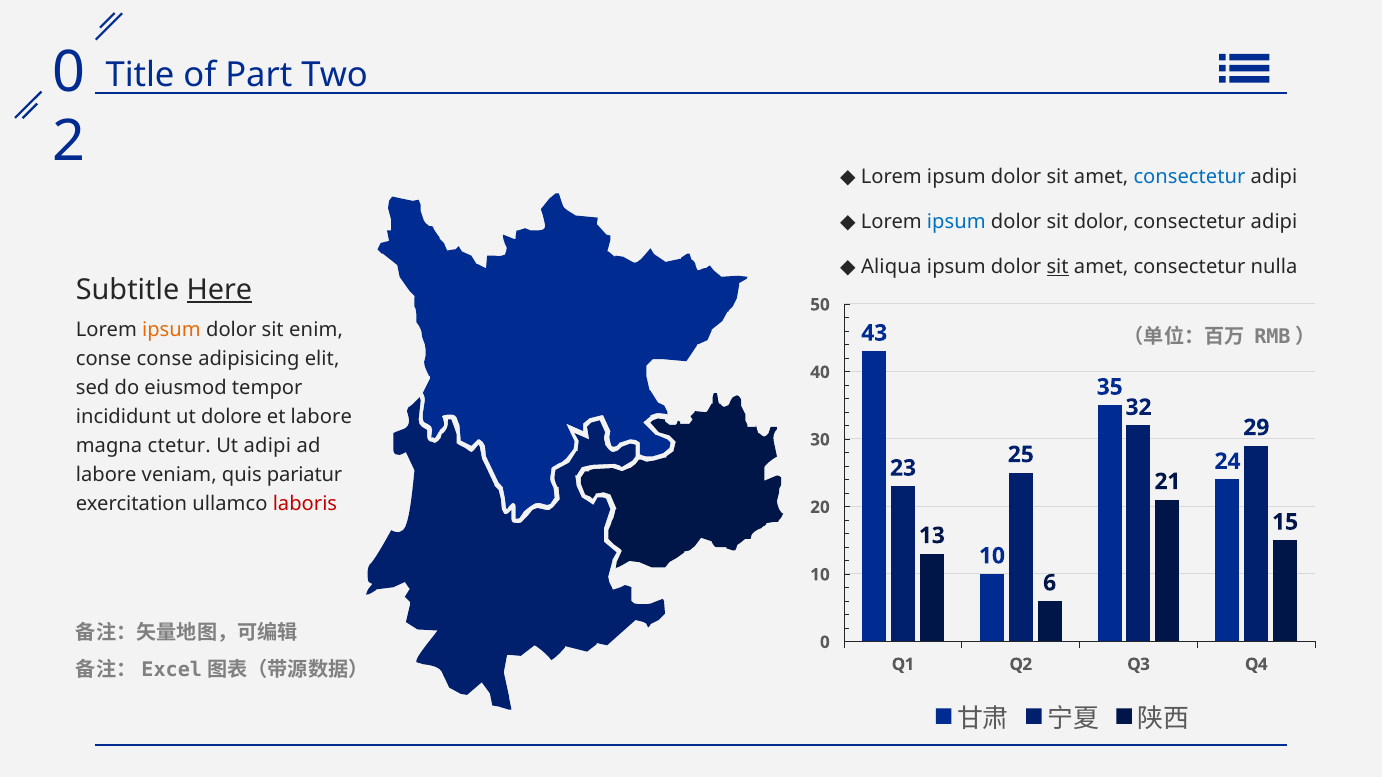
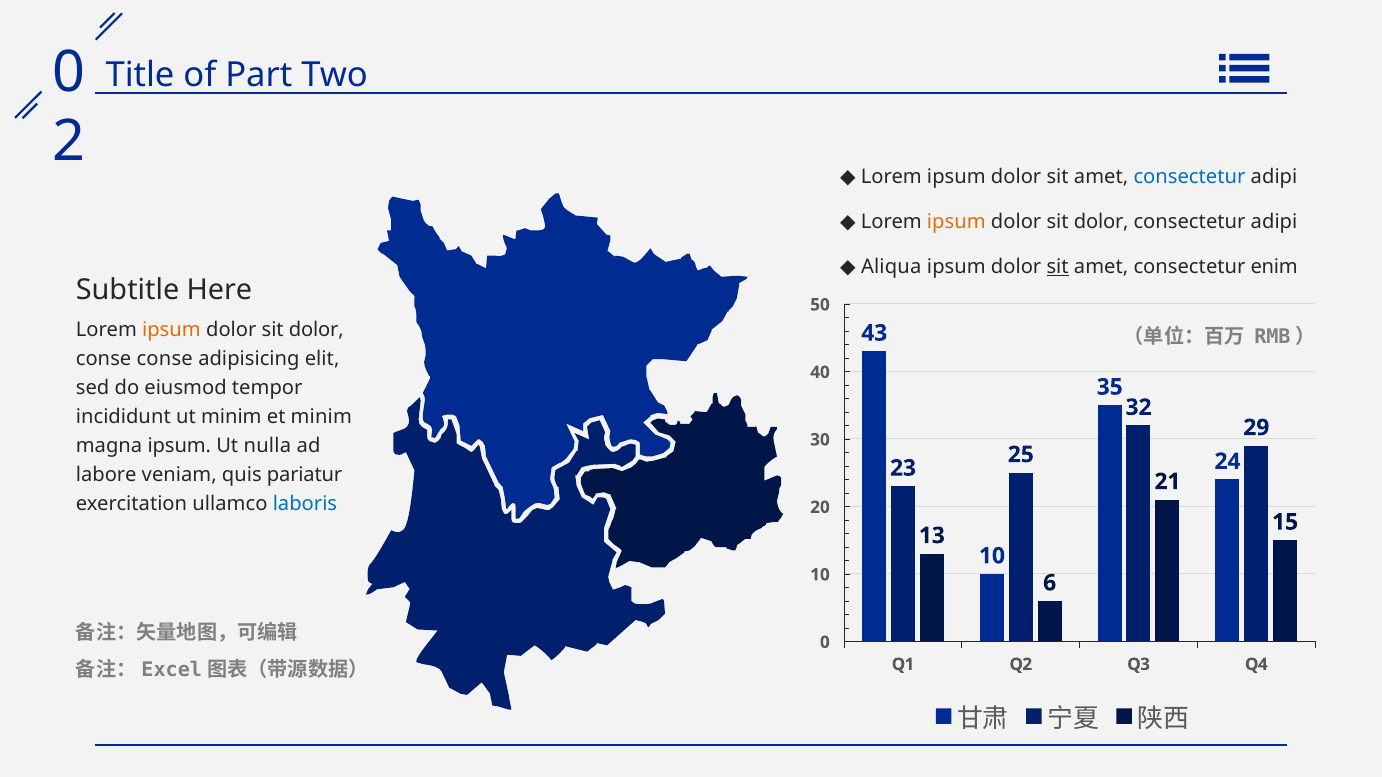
ipsum at (956, 222) colour: blue -> orange
nulla: nulla -> enim
Here underline: present -> none
enim at (316, 330): enim -> dolor
ut dolore: dolore -> minim
et labore: labore -> minim
magna ctetur: ctetur -> ipsum
Ut adipi: adipi -> nulla
laboris colour: red -> blue
